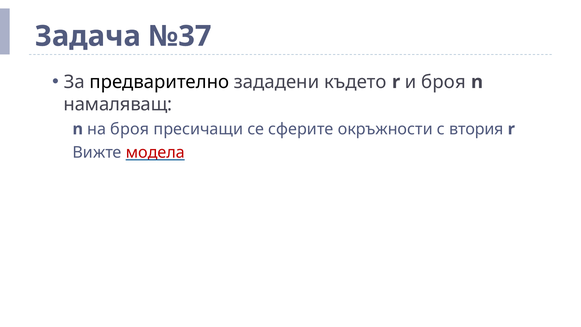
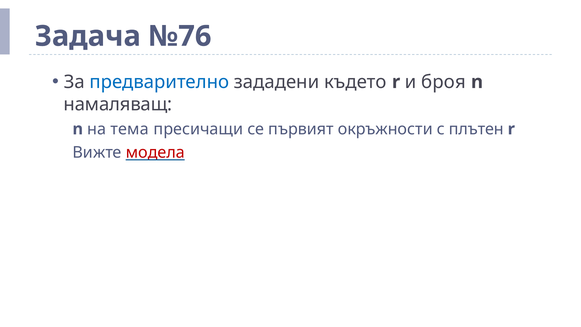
№37: №37 -> №76
предварително colour: black -> blue
на броя: броя -> тема
сферите: сферите -> първият
втория: втория -> плътен
